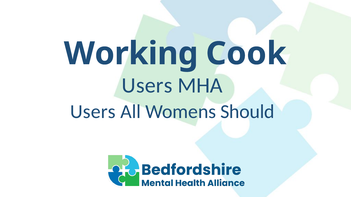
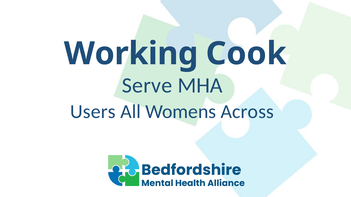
Users at (147, 86): Users -> Serve
Should: Should -> Across
